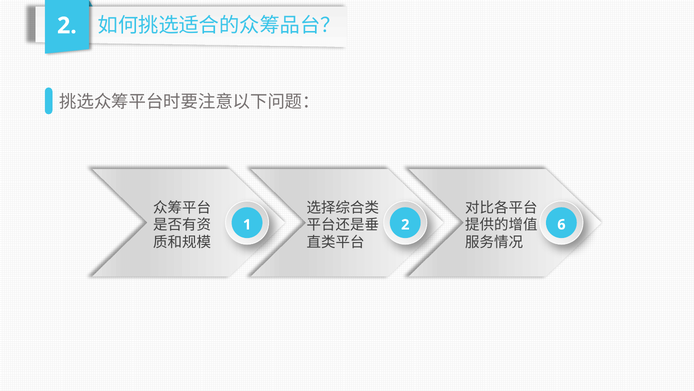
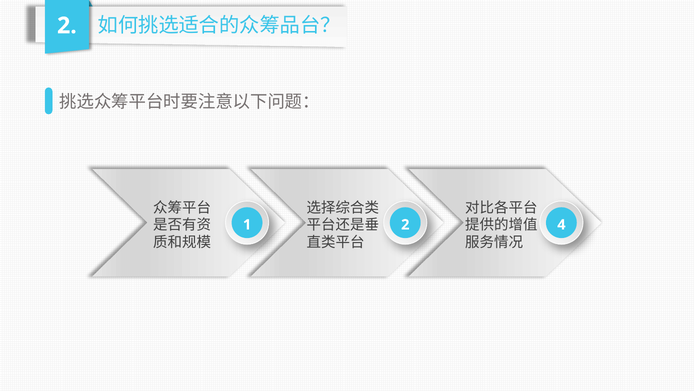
6: 6 -> 4
